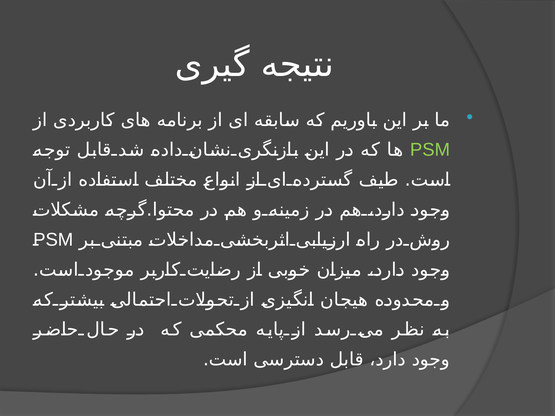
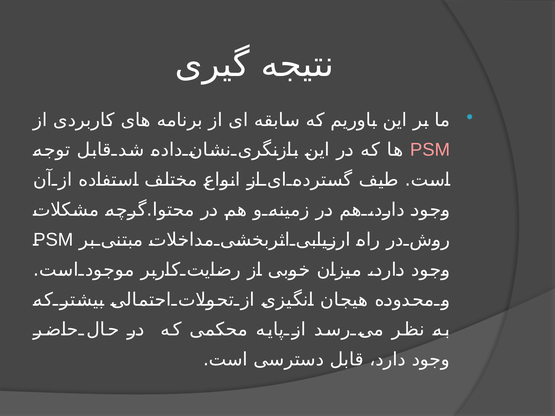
PSM at (430, 150) colour: light green -> pink
